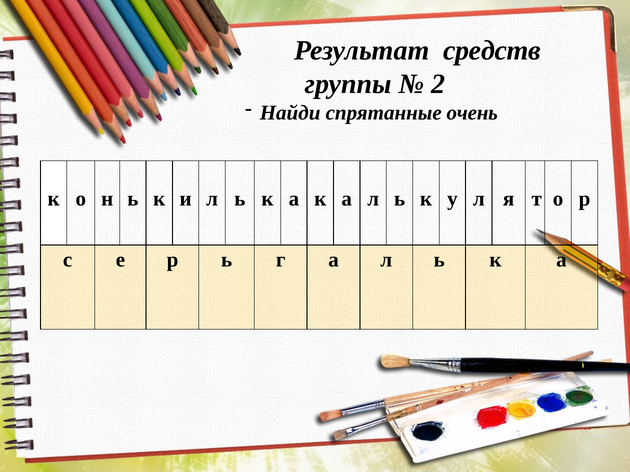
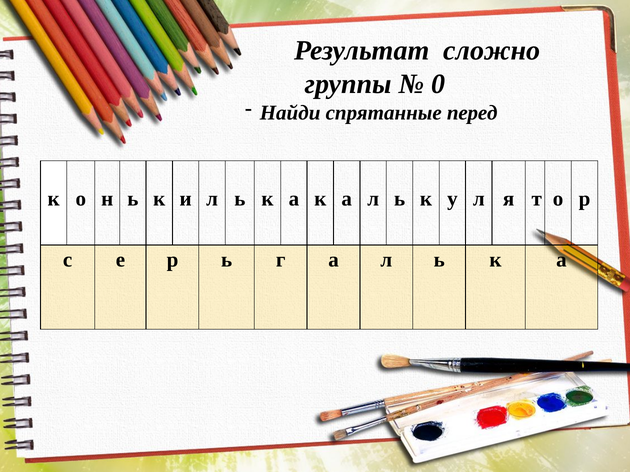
средств: средств -> сложно
2: 2 -> 0
очень: очень -> перед
